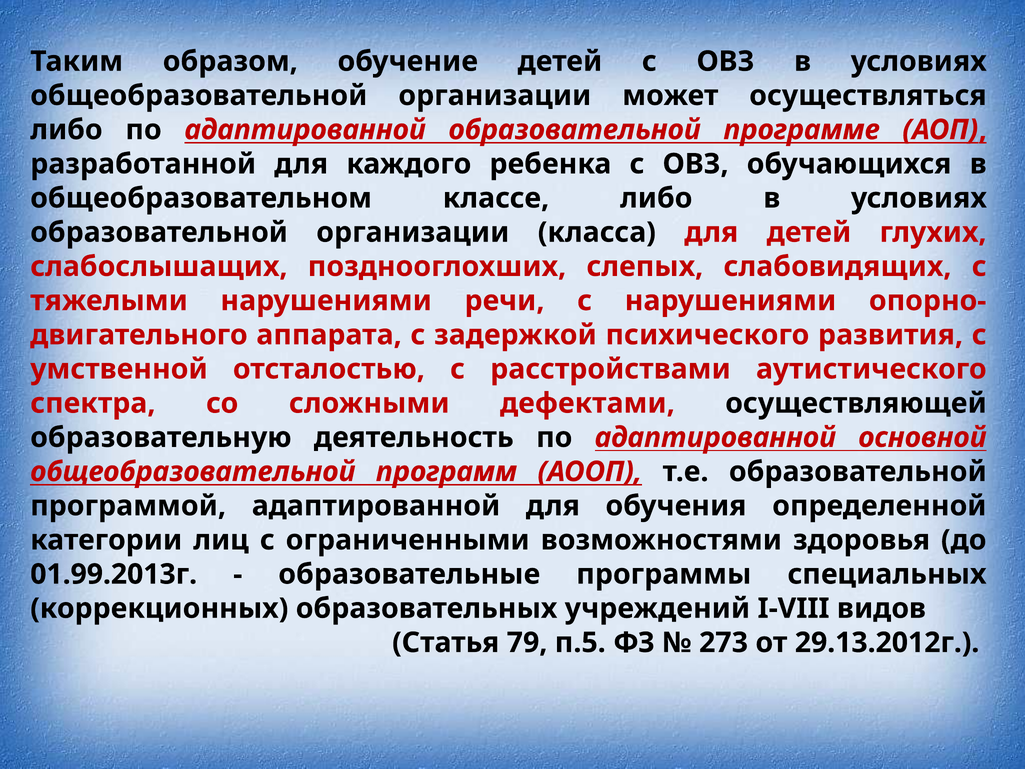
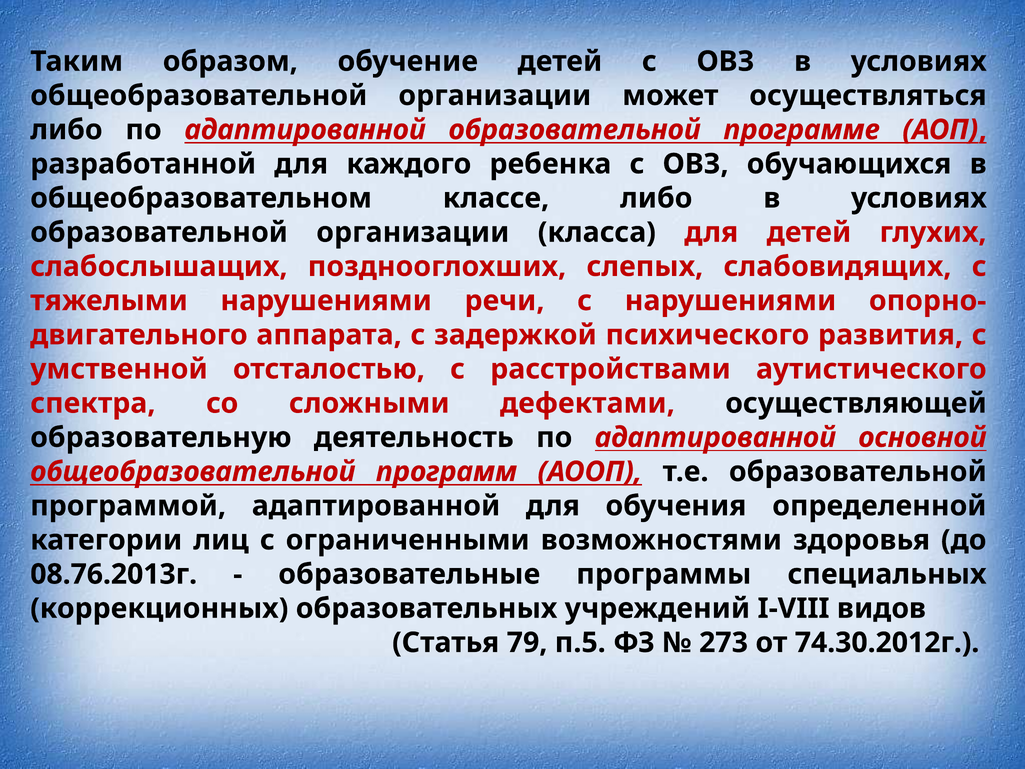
01.99.2013г: 01.99.2013г -> 08.76.2013г
29.13.2012г: 29.13.2012г -> 74.30.2012г
